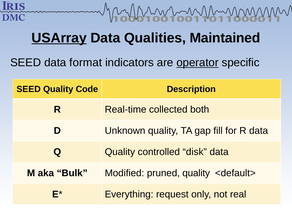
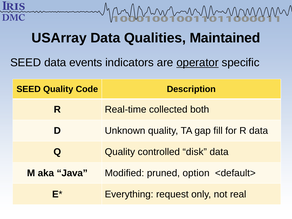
USArray underline: present -> none
format: format -> events
Bulk: Bulk -> Java
pruned quality: quality -> option
